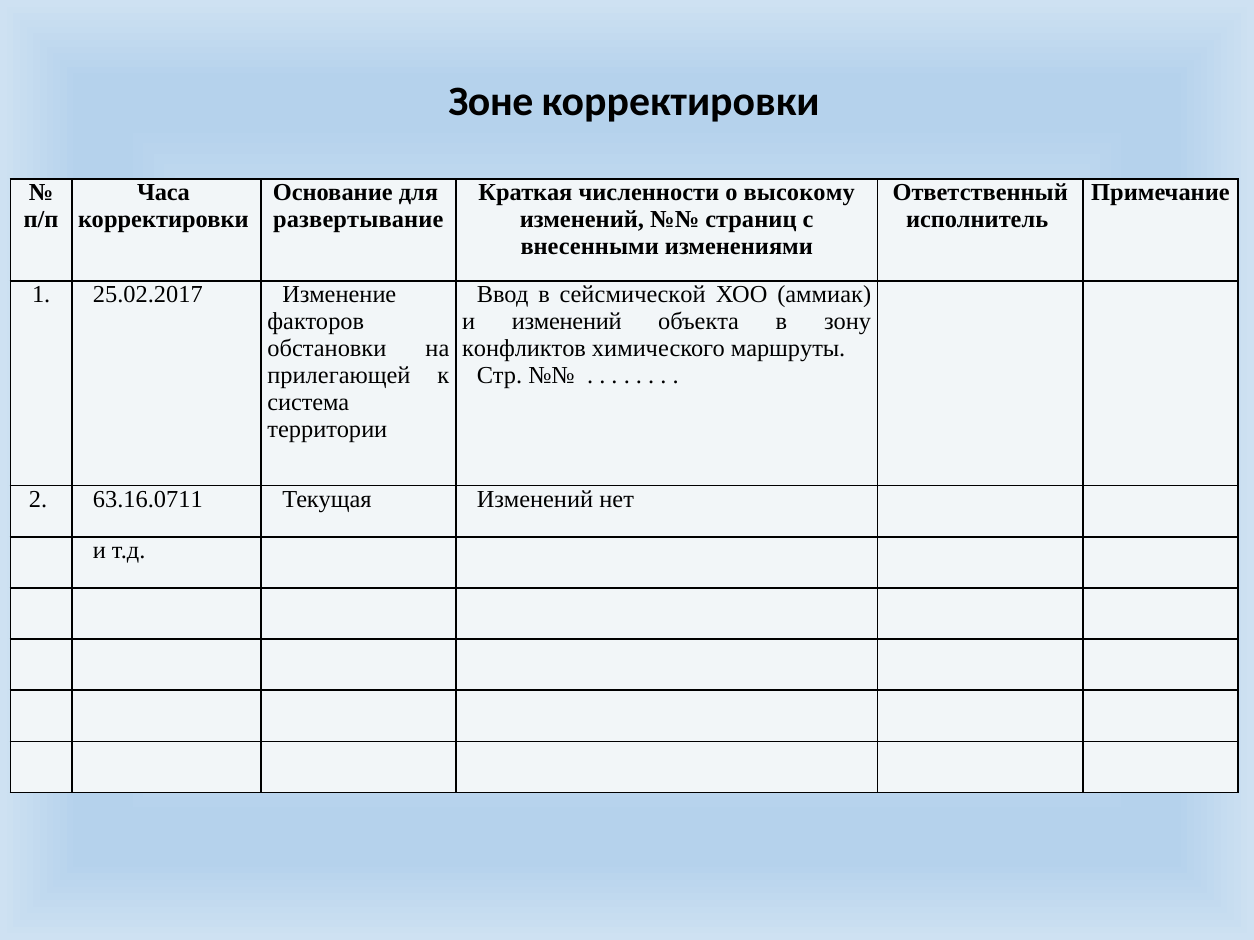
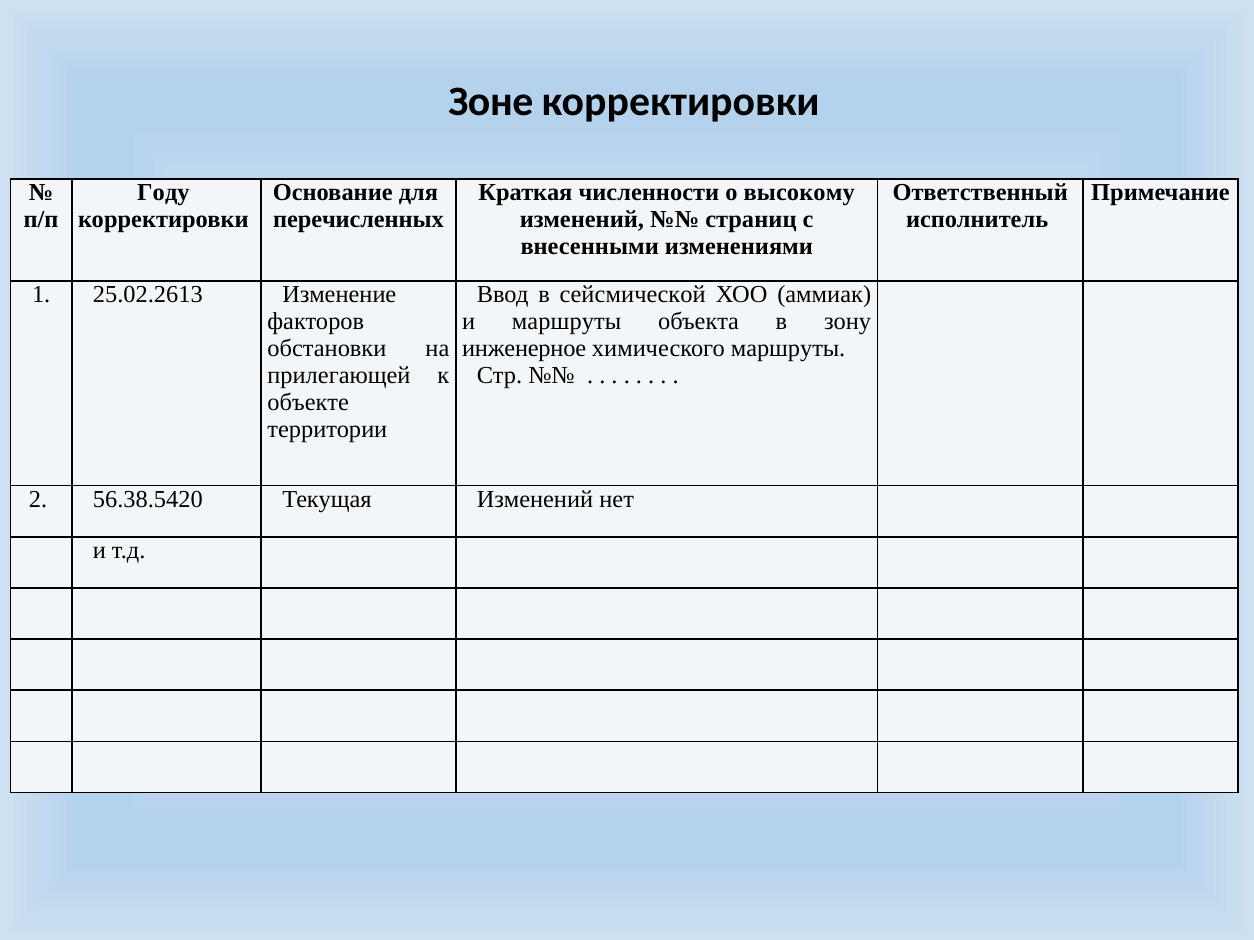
Часа: Часа -> Году
развертывание: развертывание -> перечисленных
25.02.2017: 25.02.2017 -> 25.02.2613
и изменений: изменений -> маршруты
конфликтов: конфликтов -> инженерное
система: система -> объекте
63.16.0711: 63.16.0711 -> 56.38.5420
